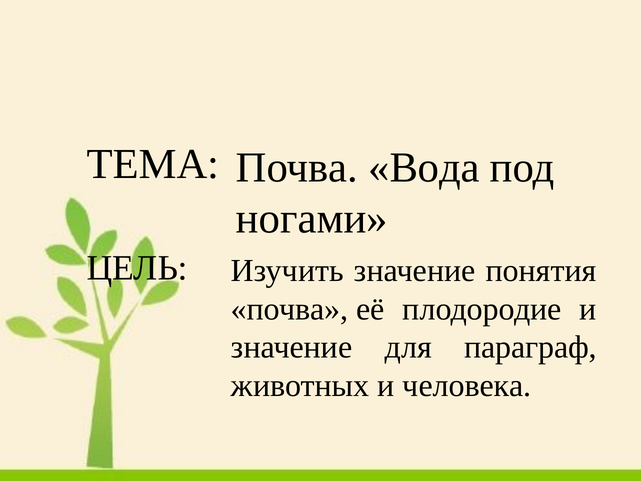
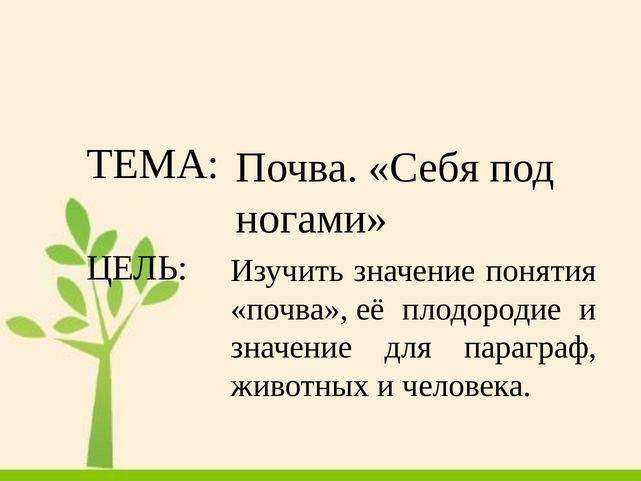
Вода: Вода -> Себя
